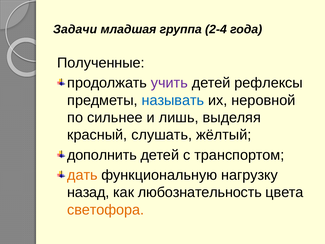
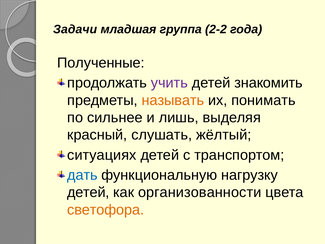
2-4: 2-4 -> 2-2
рефлексы: рефлексы -> знакомить
называть colour: blue -> orange
неровной: неровной -> понимать
дополнить: дополнить -> ситуациях
дать colour: orange -> blue
назад at (88, 192): назад -> детей
любознательность: любознательность -> организованности
